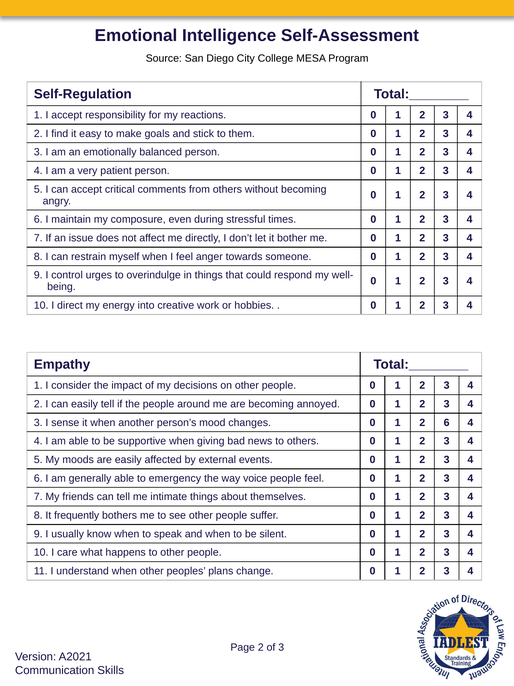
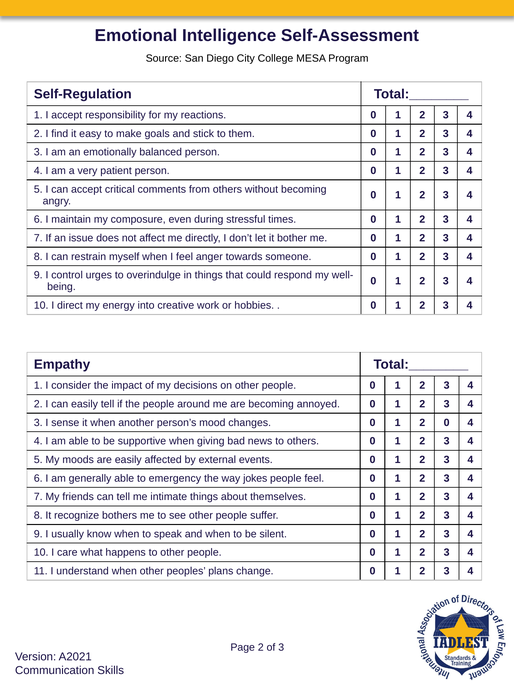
2 6: 6 -> 0
voice: voice -> jokes
frequently: frequently -> recognize
